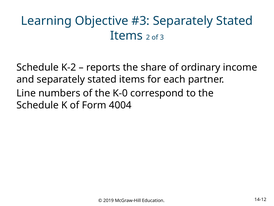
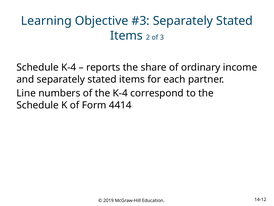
Schedule K-2: K-2 -> K-4
the K-0: K-0 -> K-4
4004: 4004 -> 4414
